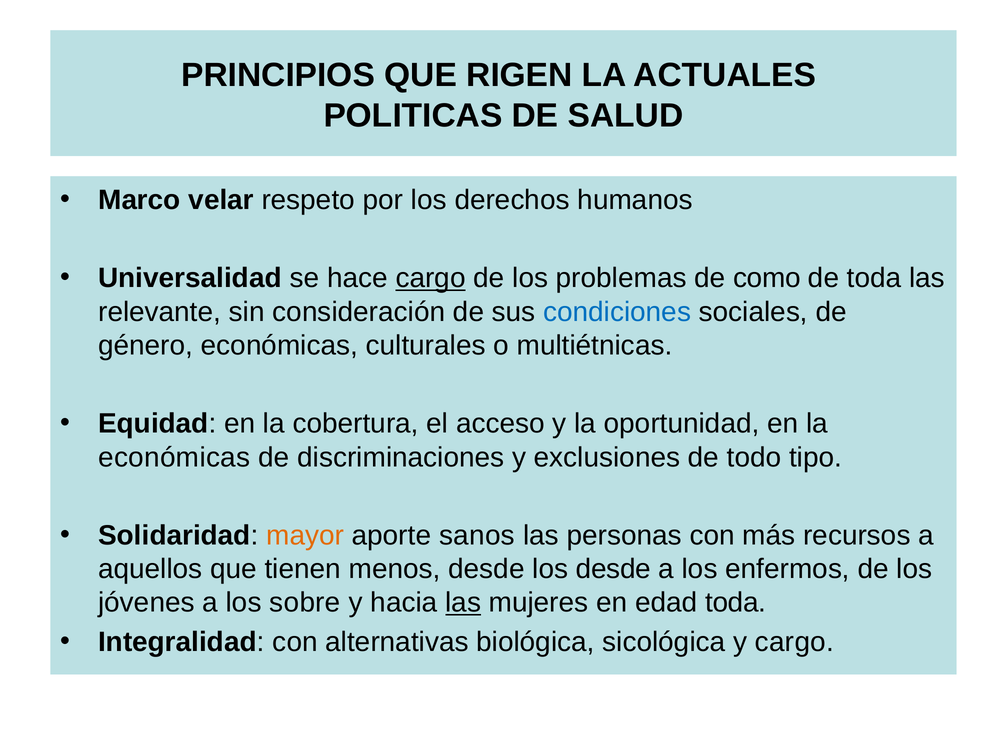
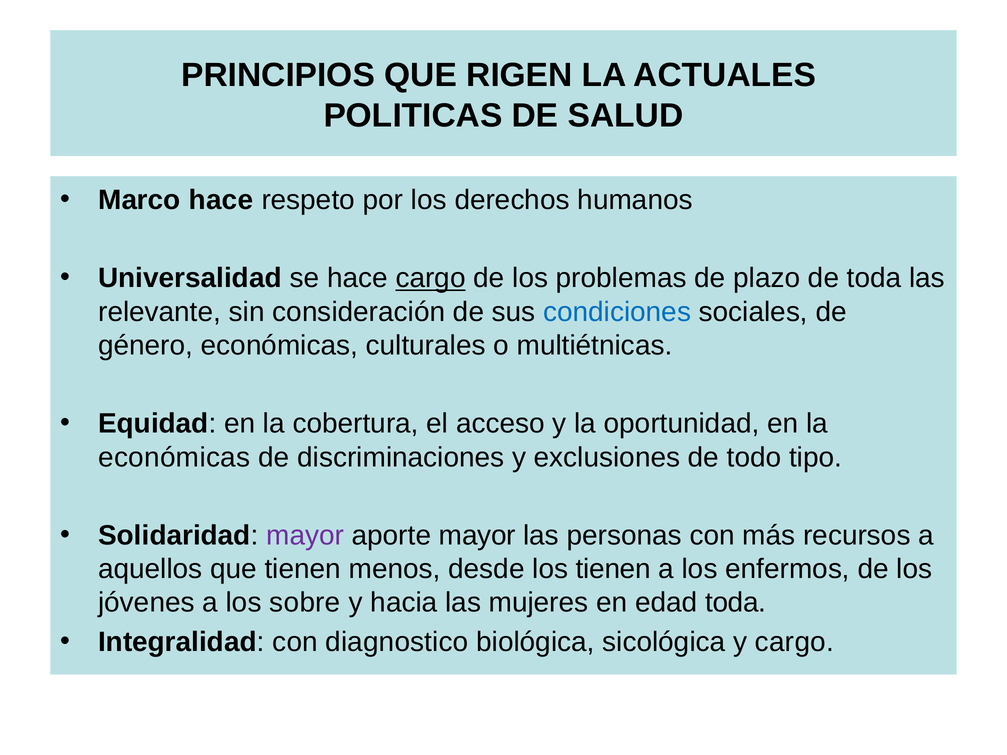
Marco velar: velar -> hace
como: como -> plazo
mayor at (305, 536) colour: orange -> purple
aporte sanos: sanos -> mayor
los desde: desde -> tienen
las at (463, 603) underline: present -> none
alternativas: alternativas -> diagnostico
